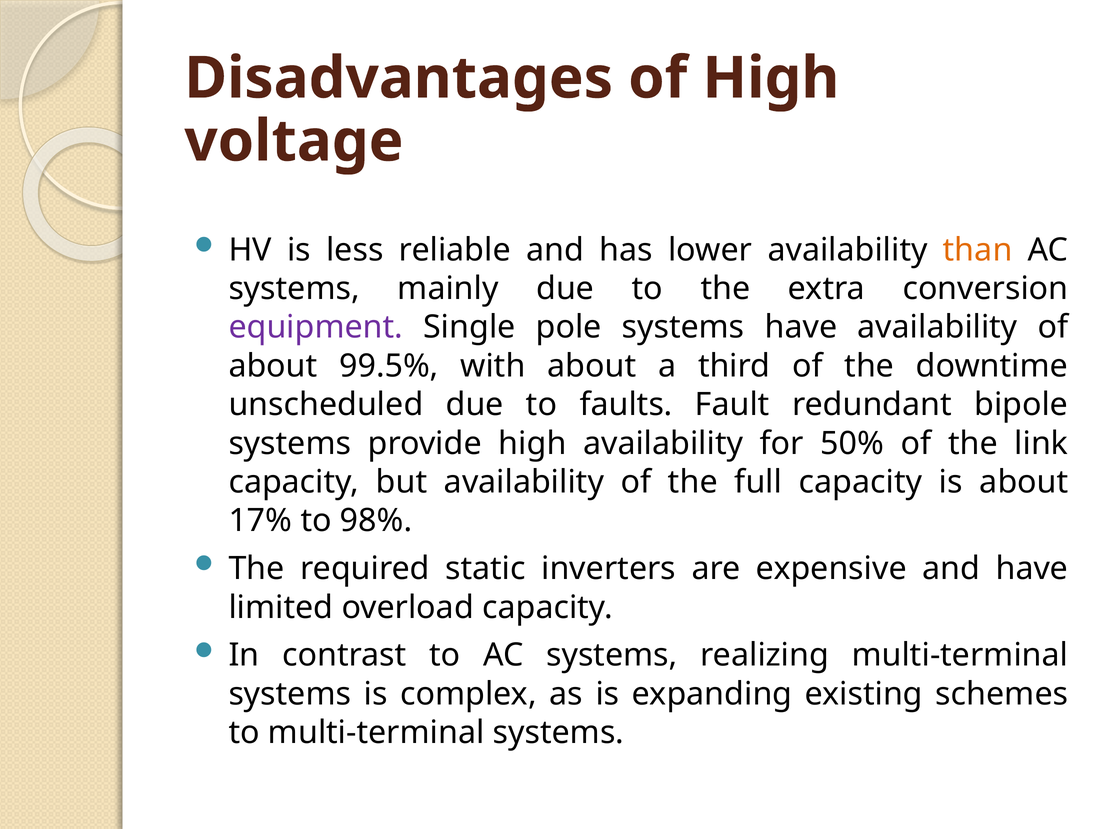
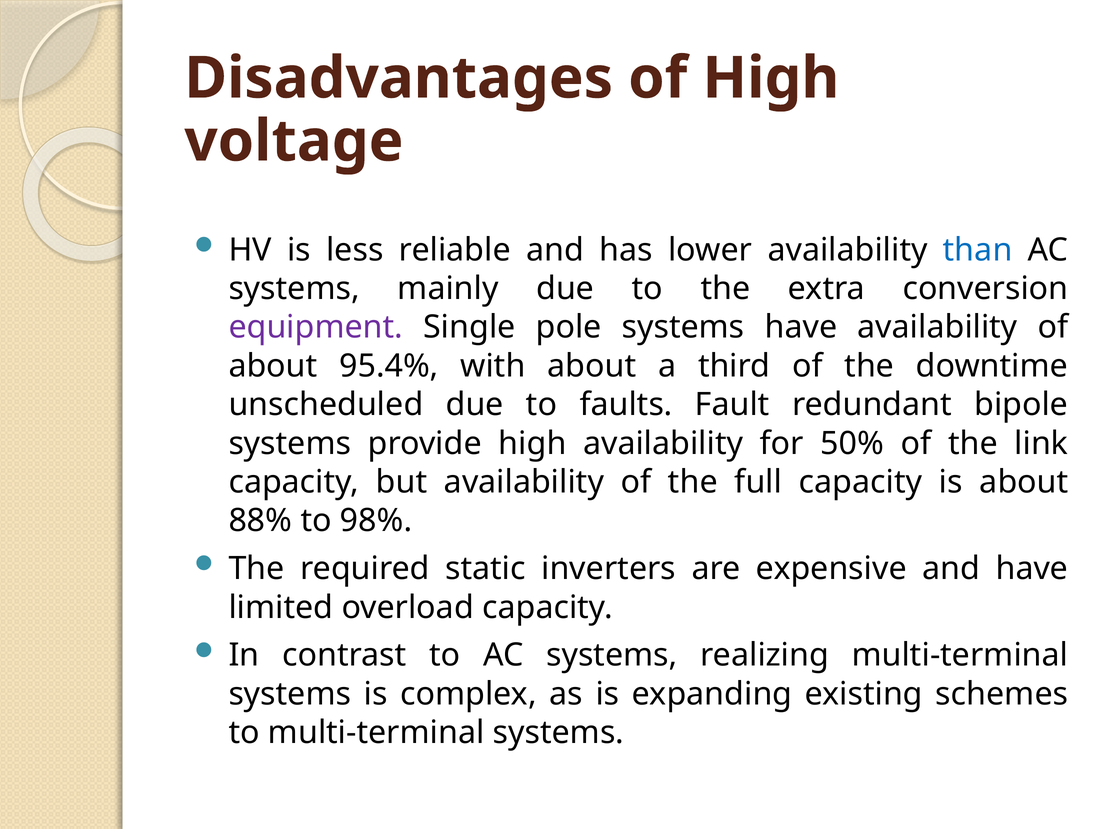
than colour: orange -> blue
99.5%: 99.5% -> 95.4%
17%: 17% -> 88%
